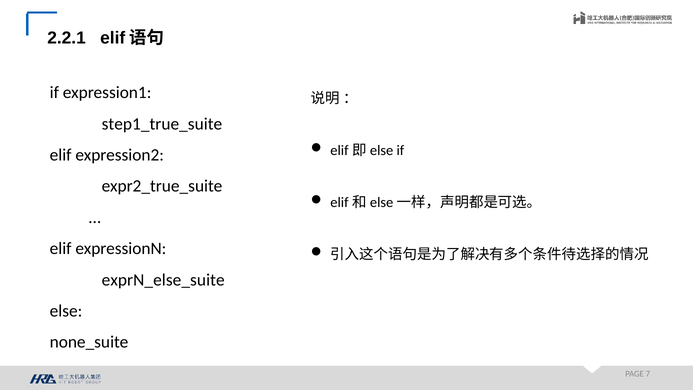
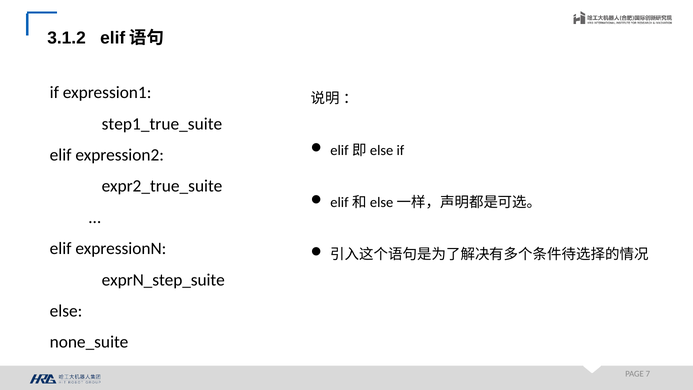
2.2.1: 2.2.1 -> 3.1.2
exprN_else_suite: exprN_else_suite -> exprN_step_suite
